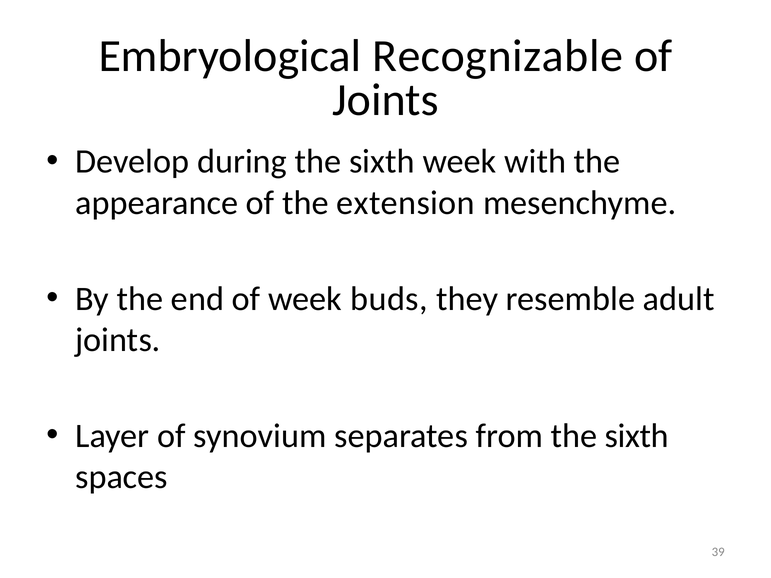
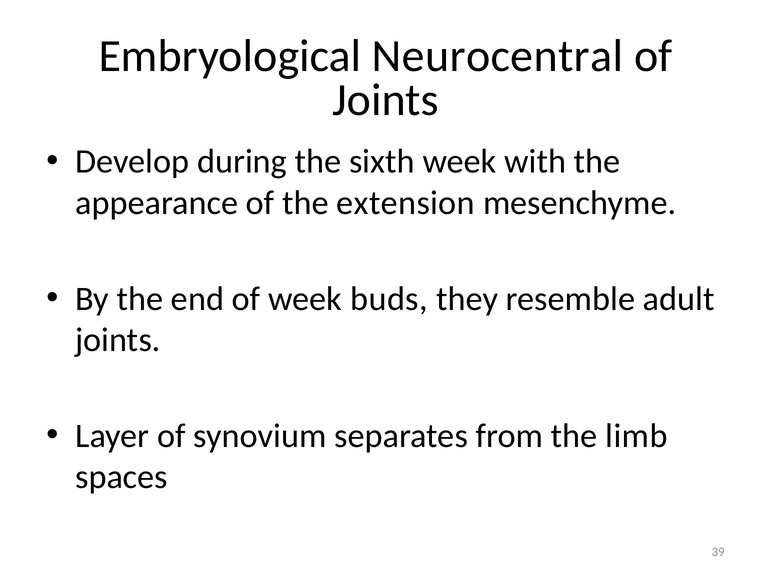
Recognizable: Recognizable -> Neurocentral
from the sixth: sixth -> limb
